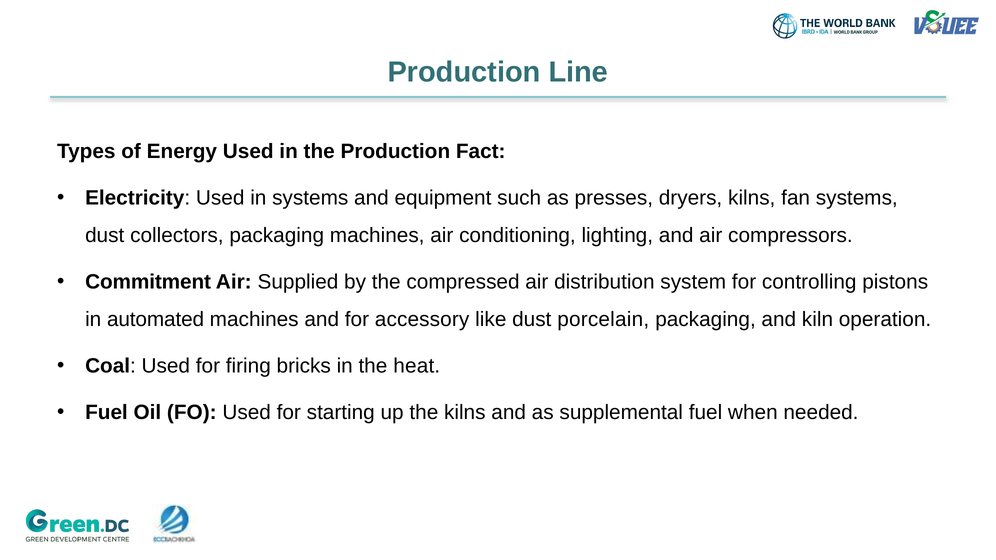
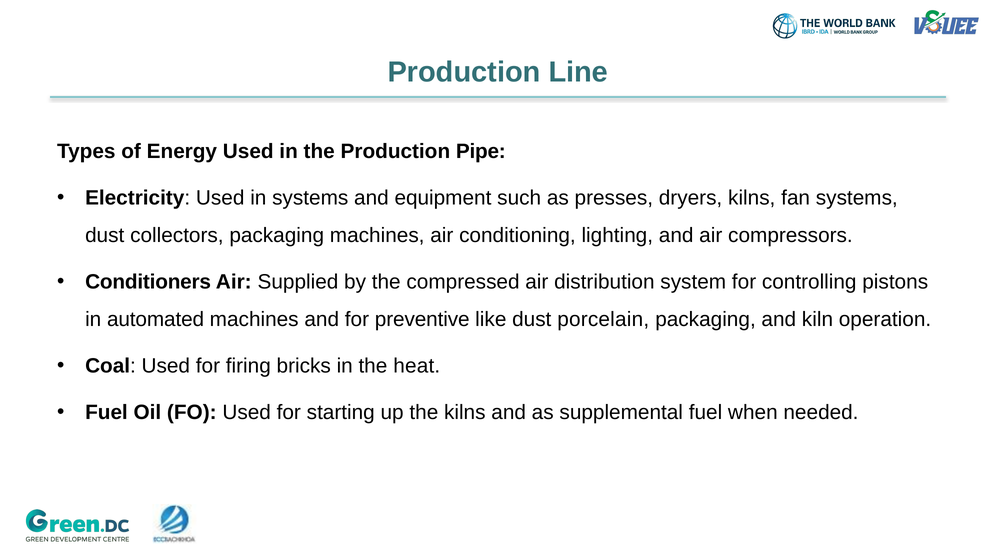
Fact: Fact -> Pipe
Commitment: Commitment -> Conditioners
accessory: accessory -> preventive
